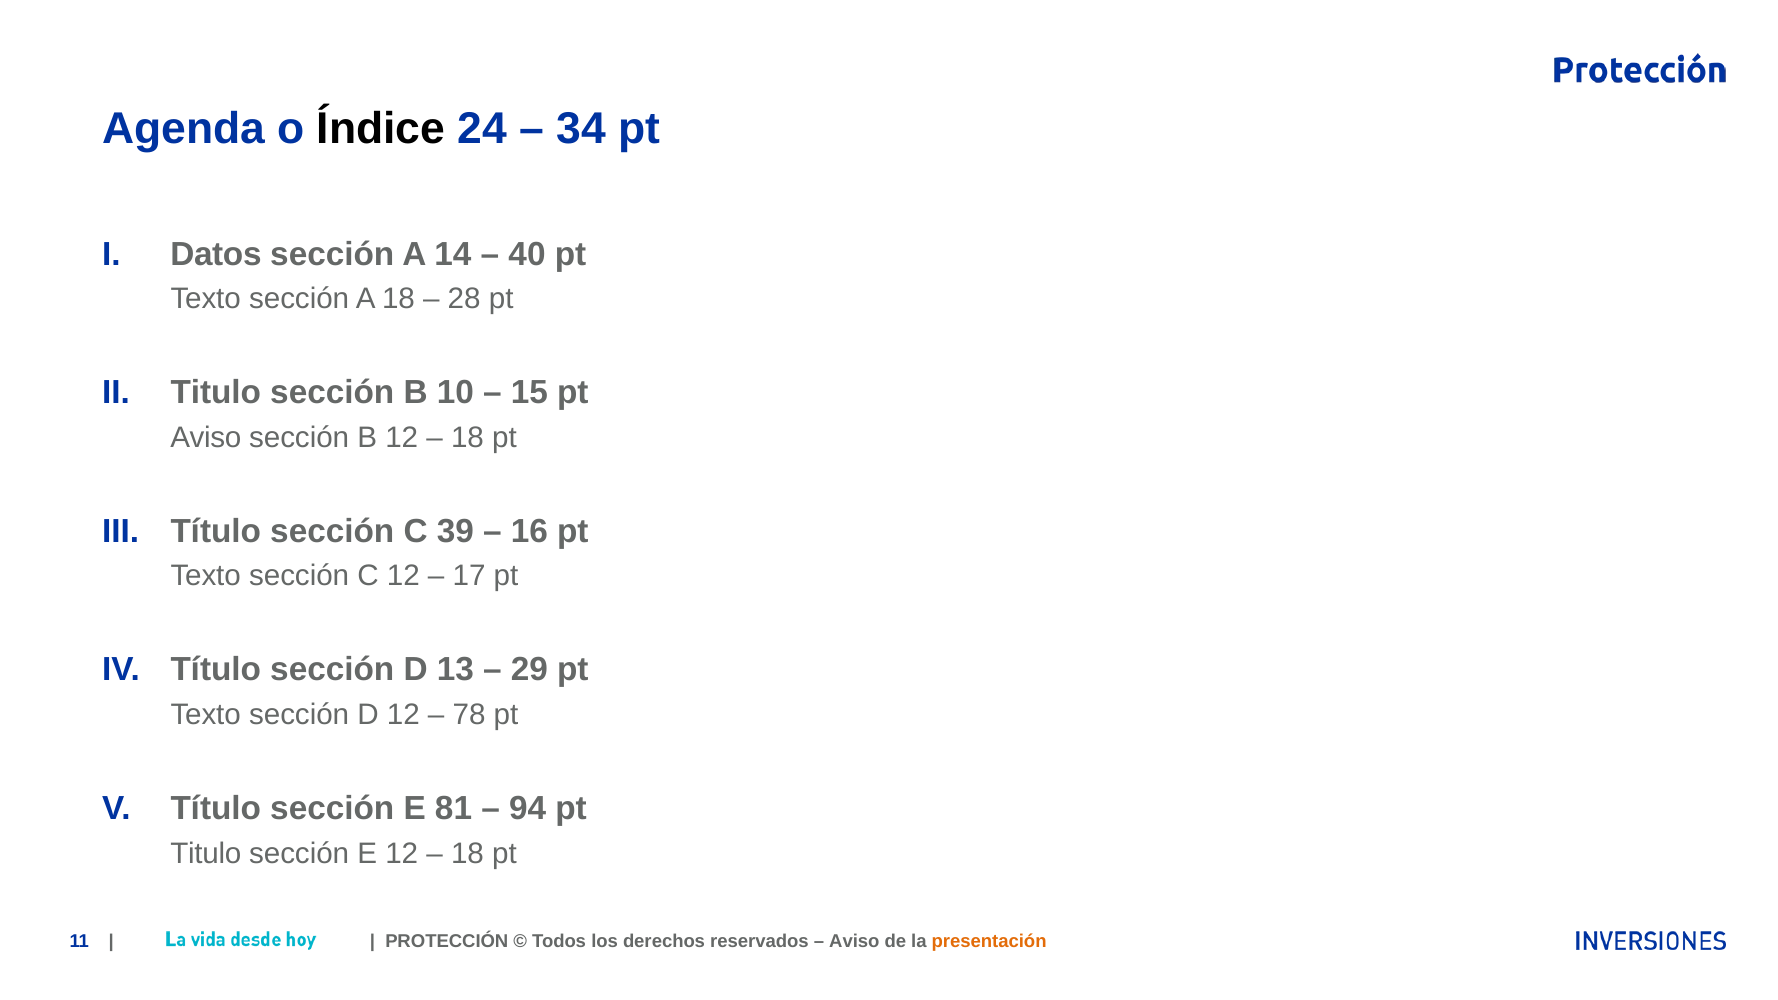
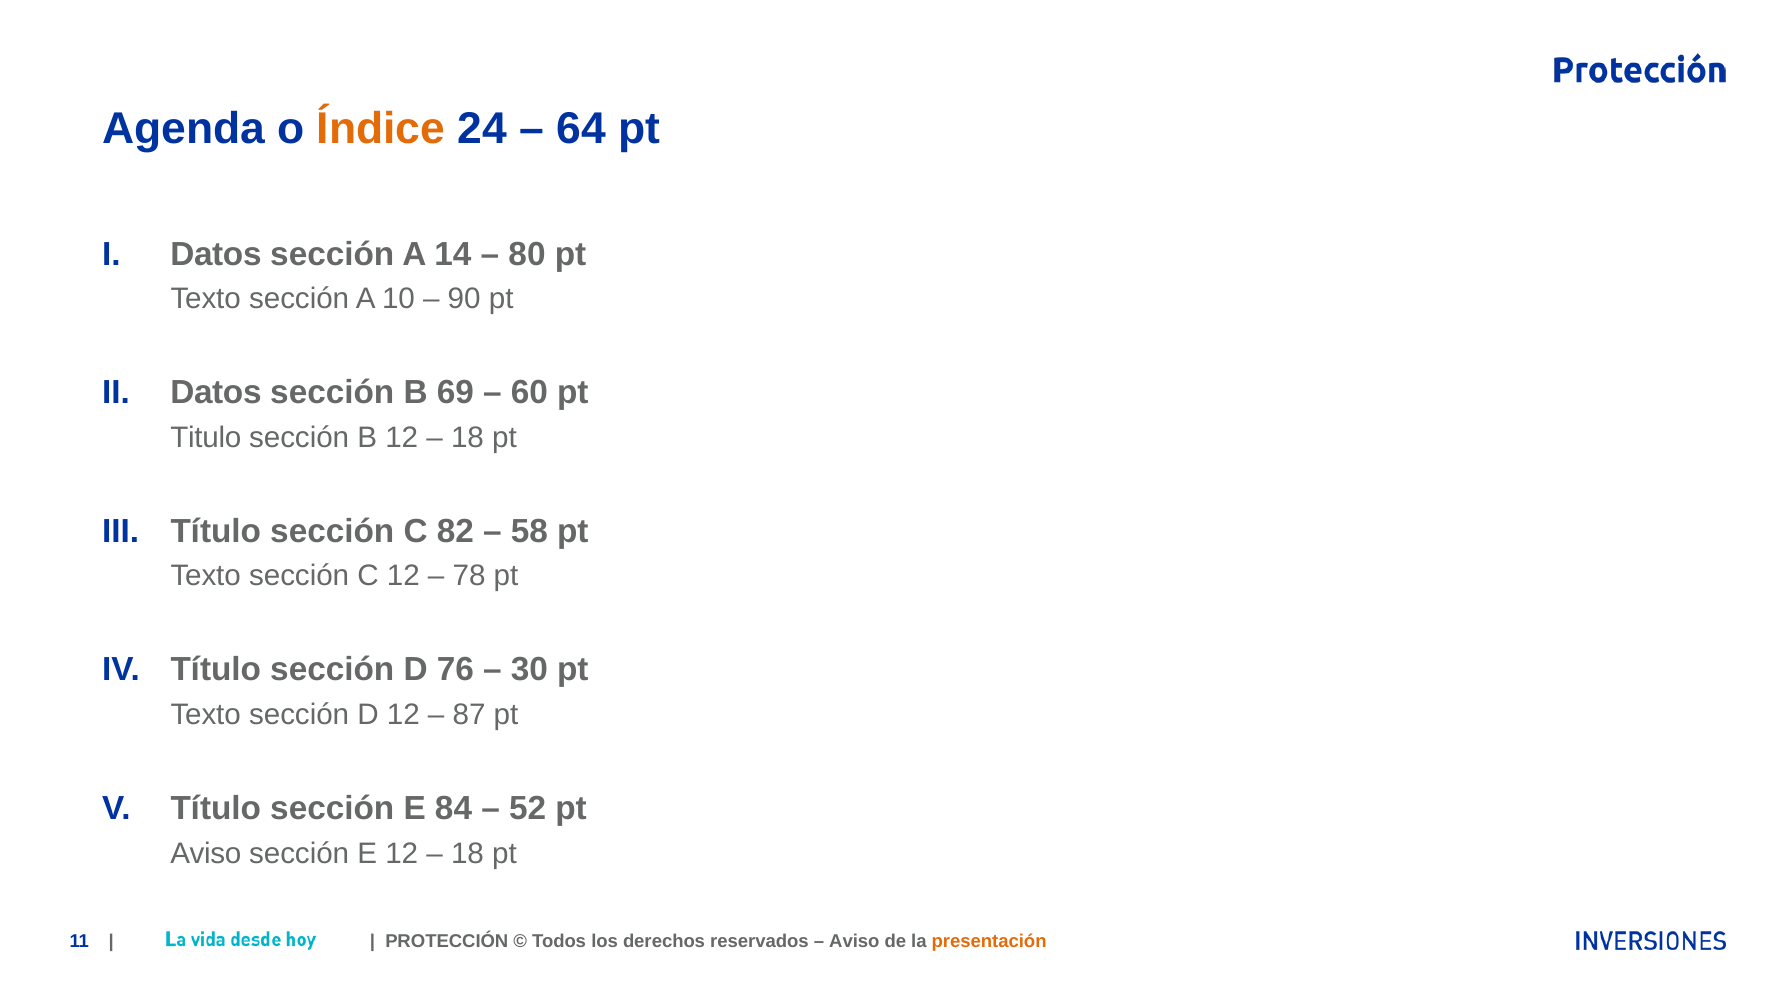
Índice colour: black -> orange
34: 34 -> 64
40: 40 -> 80
A 18: 18 -> 10
28: 28 -> 90
Titulo at (216, 393): Titulo -> Datos
10: 10 -> 69
15: 15 -> 60
Aviso at (206, 438): Aviso -> Titulo
39: 39 -> 82
16: 16 -> 58
17: 17 -> 78
13: 13 -> 76
29: 29 -> 30
78: 78 -> 87
81: 81 -> 84
94: 94 -> 52
Titulo at (206, 854): Titulo -> Aviso
